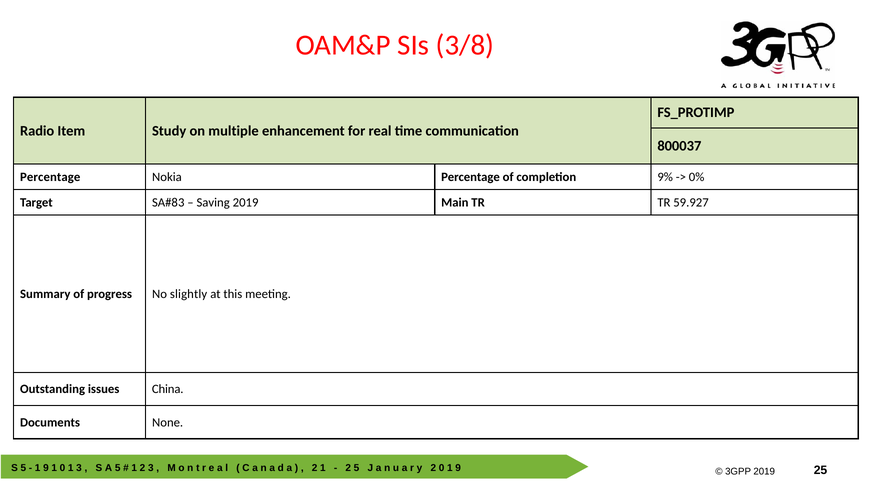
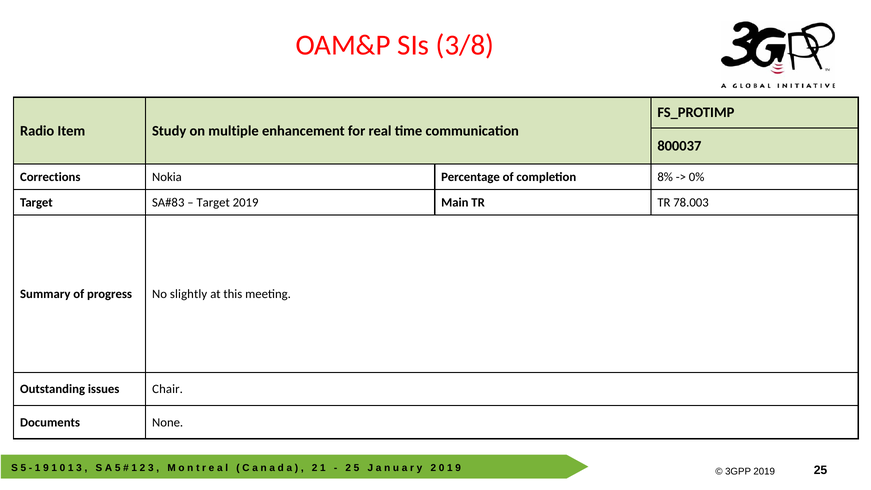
Percentage at (50, 177): Percentage -> Corrections
9%: 9% -> 8%
Saving at (213, 202): Saving -> Target
59.927: 59.927 -> 78.003
China: China -> Chair
